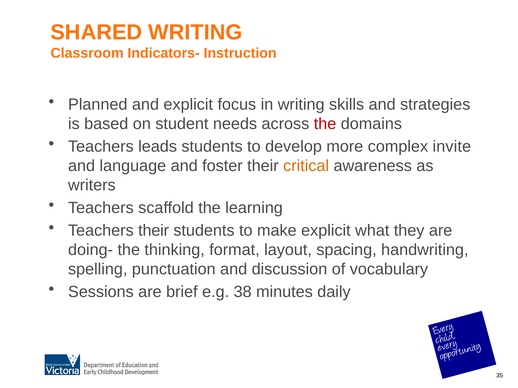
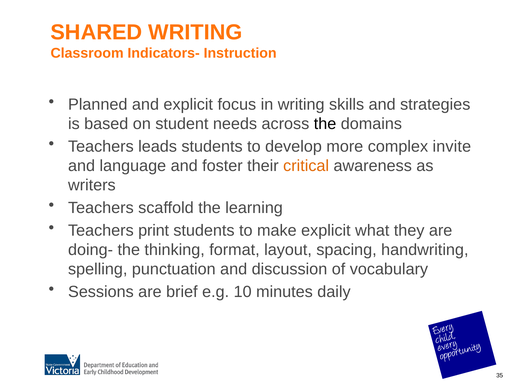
the at (325, 124) colour: red -> black
Teachers their: their -> print
38: 38 -> 10
